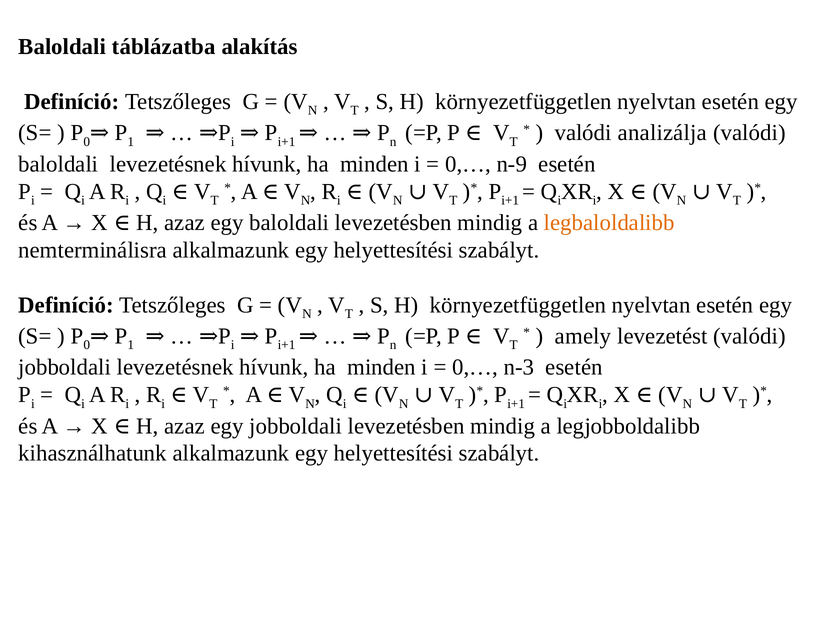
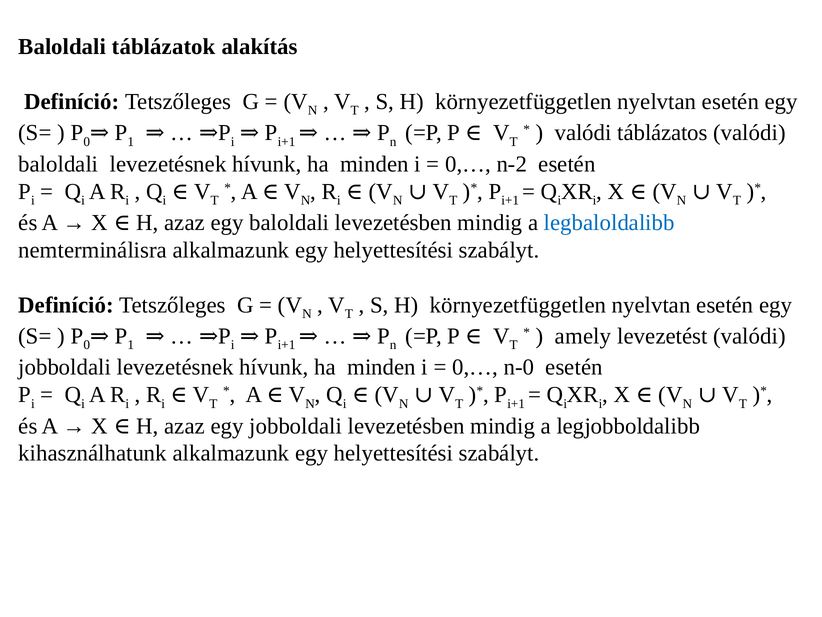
táblázatba: táblázatba -> táblázatok
analizálja: analizálja -> táblázatos
n-9: n-9 -> n-2
legbaloldalibb colour: orange -> blue
n-3: n-3 -> n-0
